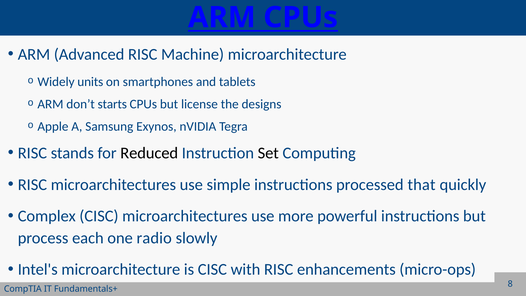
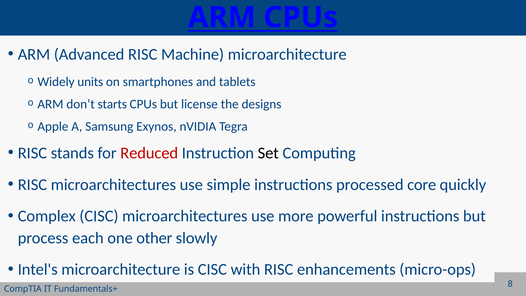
Reduced colour: black -> red
that: that -> core
radio: radio -> other
